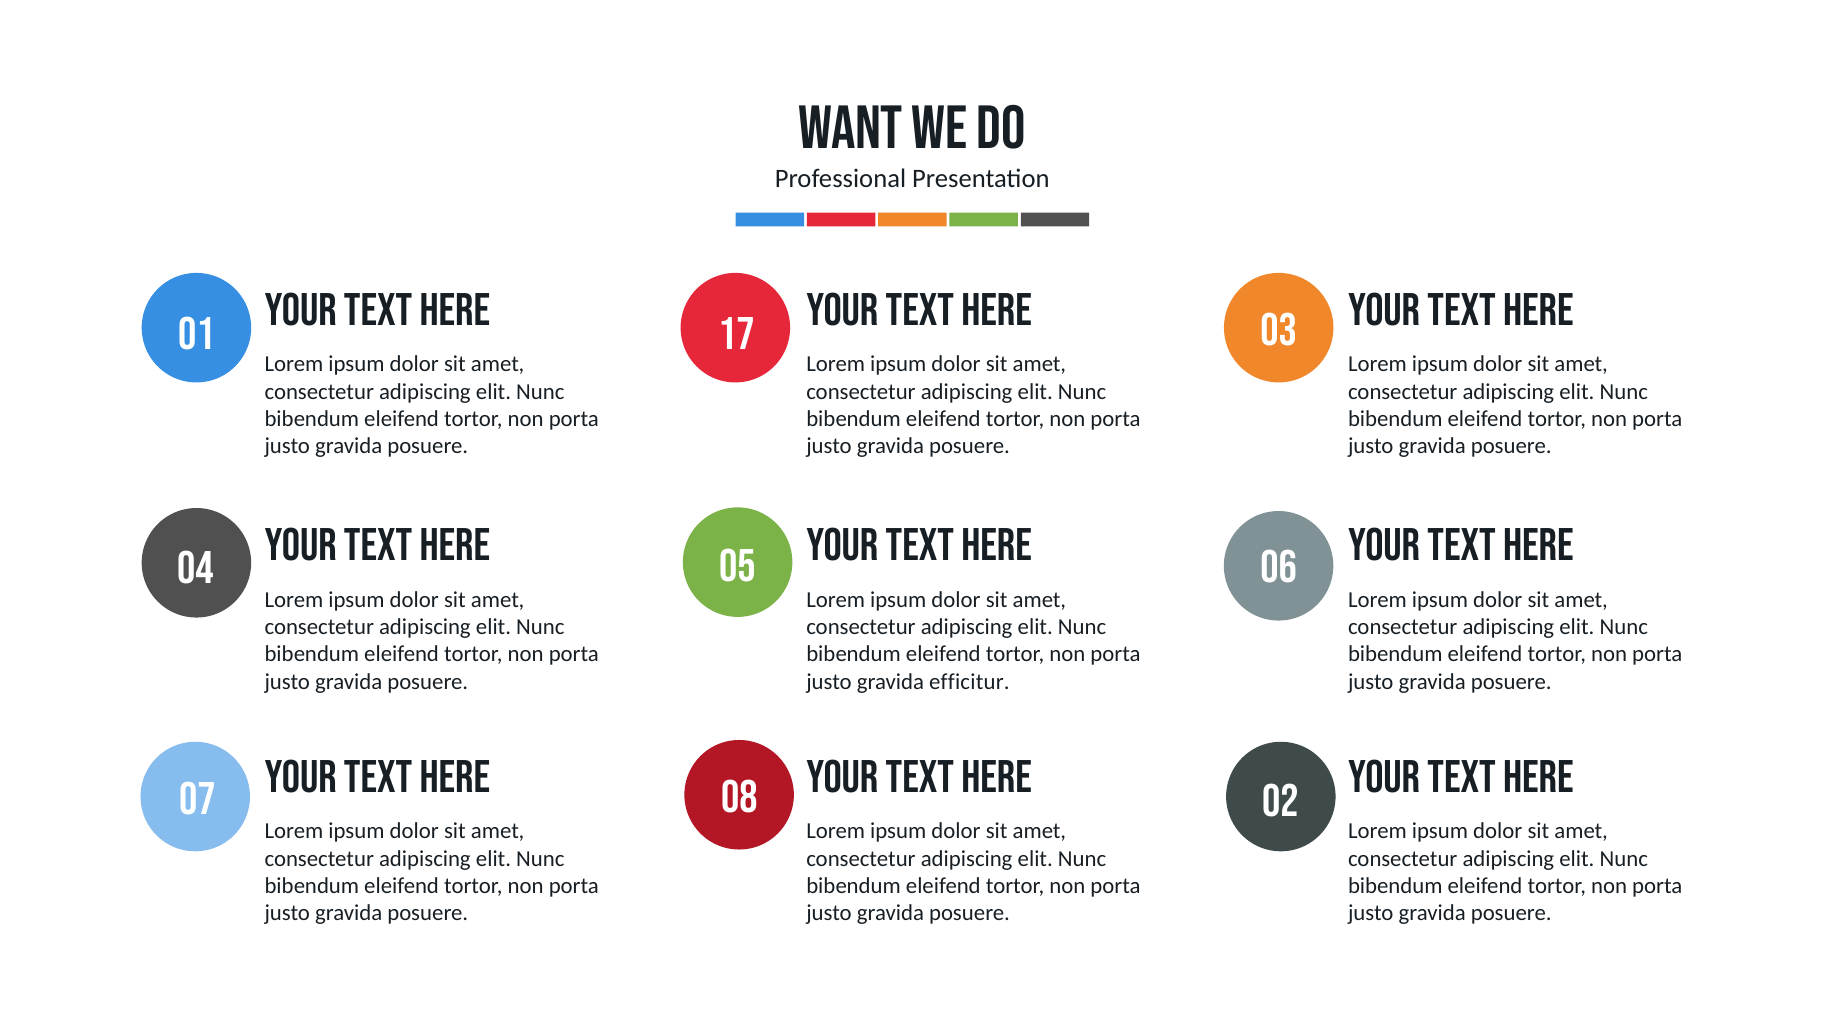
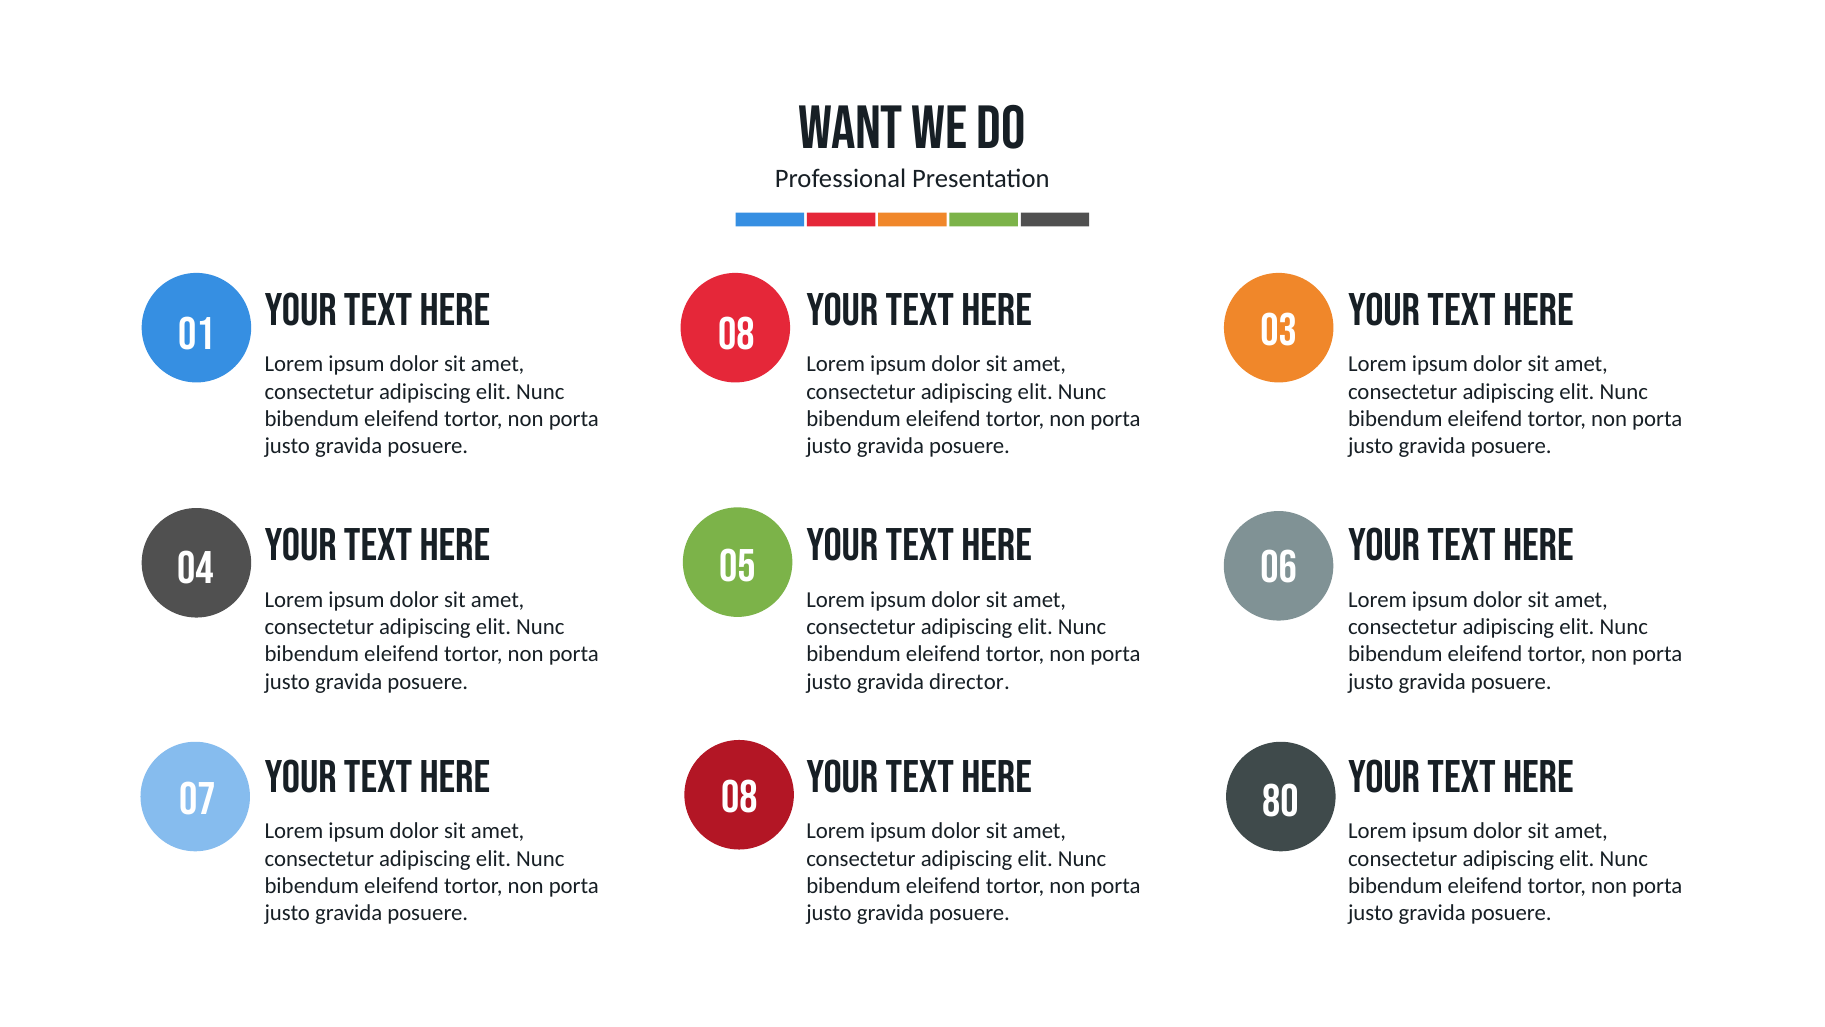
01 17: 17 -> 08
efficitur: efficitur -> director
02: 02 -> 80
